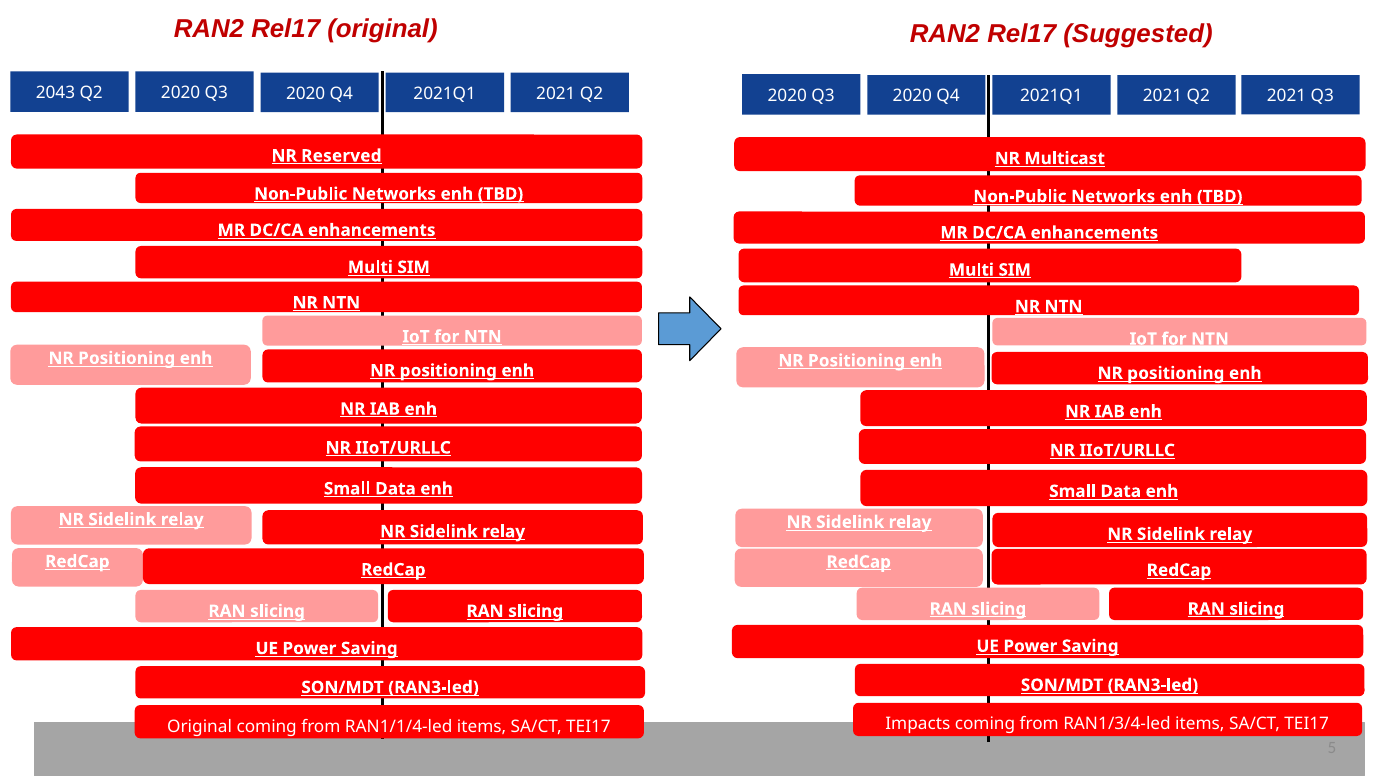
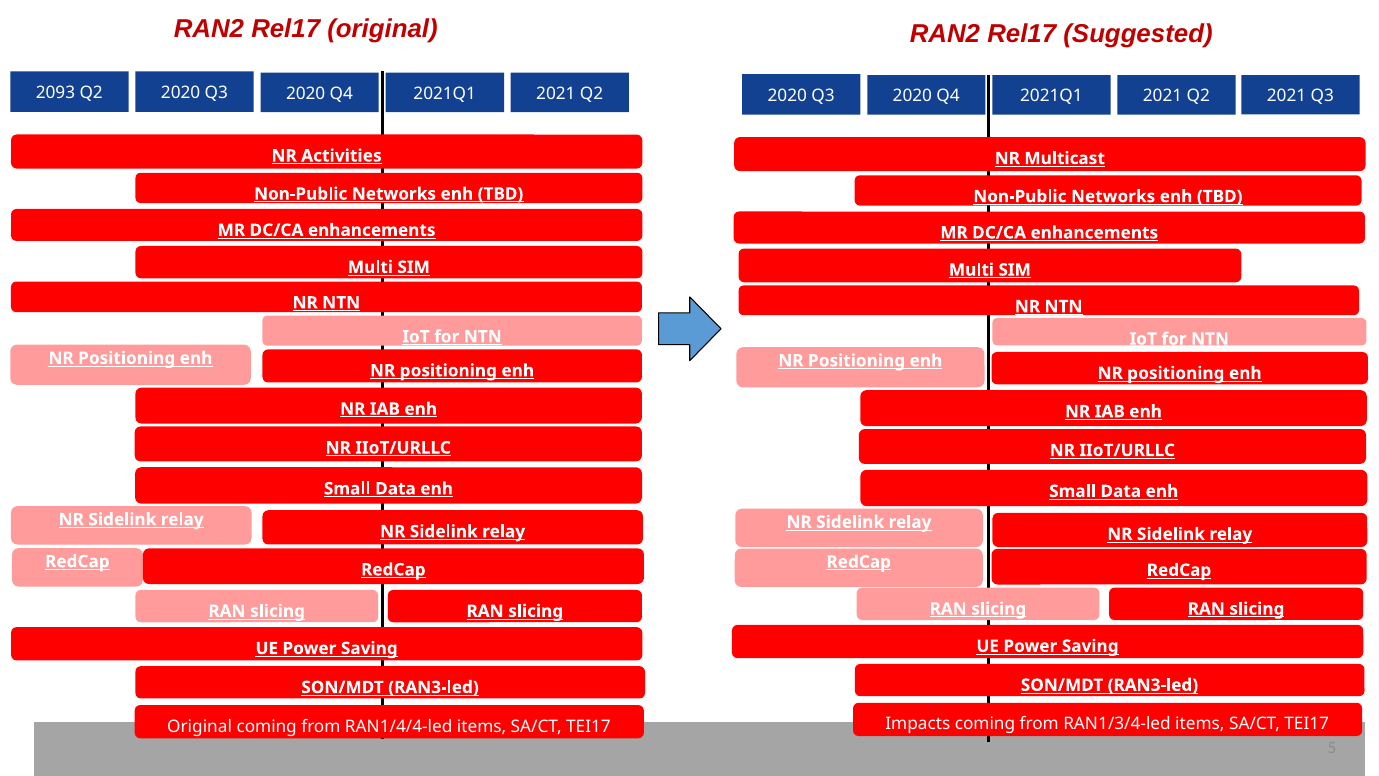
2043: 2043 -> 2093
Reserved: Reserved -> Activities
RAN1/1/4-led: RAN1/1/4-led -> RAN1/4/4-led
